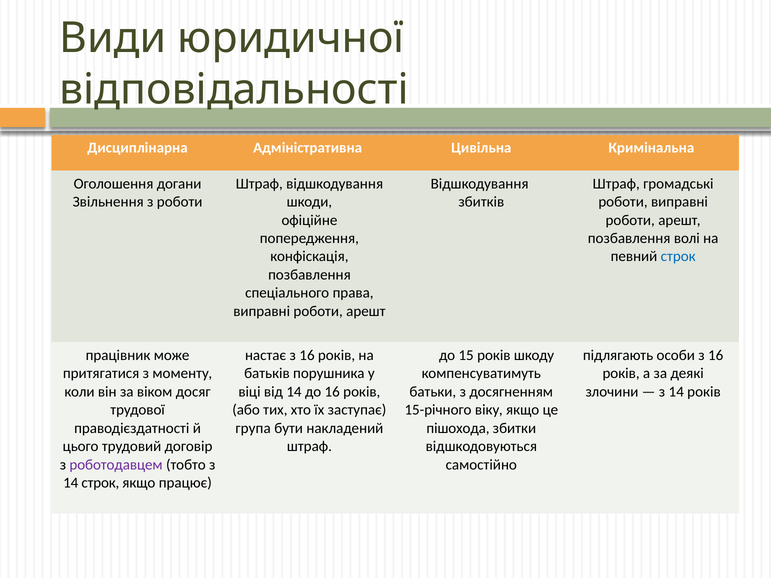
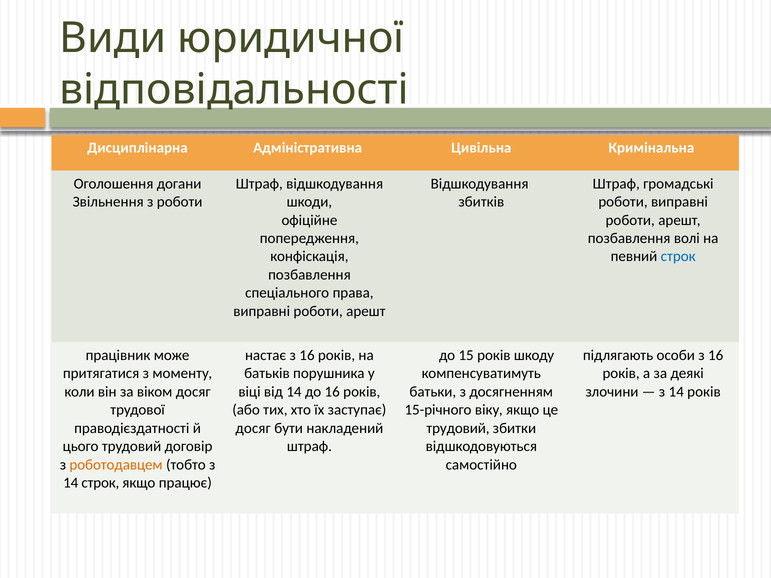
група at (253, 428): група -> досяг
пішохода at (458, 428): пішохода -> трудовий
роботодавцем colour: purple -> orange
